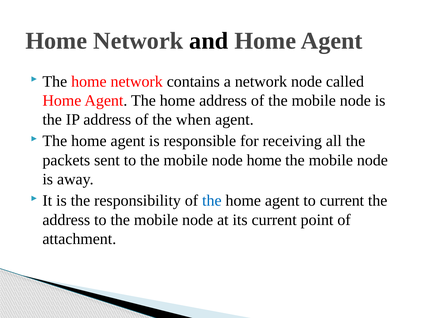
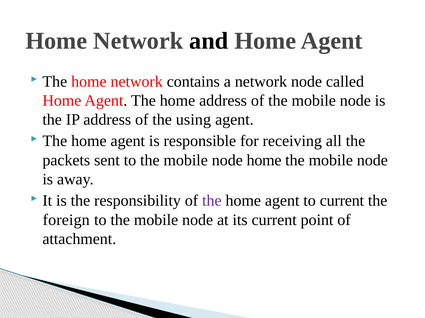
when: when -> using
the at (212, 201) colour: blue -> purple
address at (66, 220): address -> foreign
